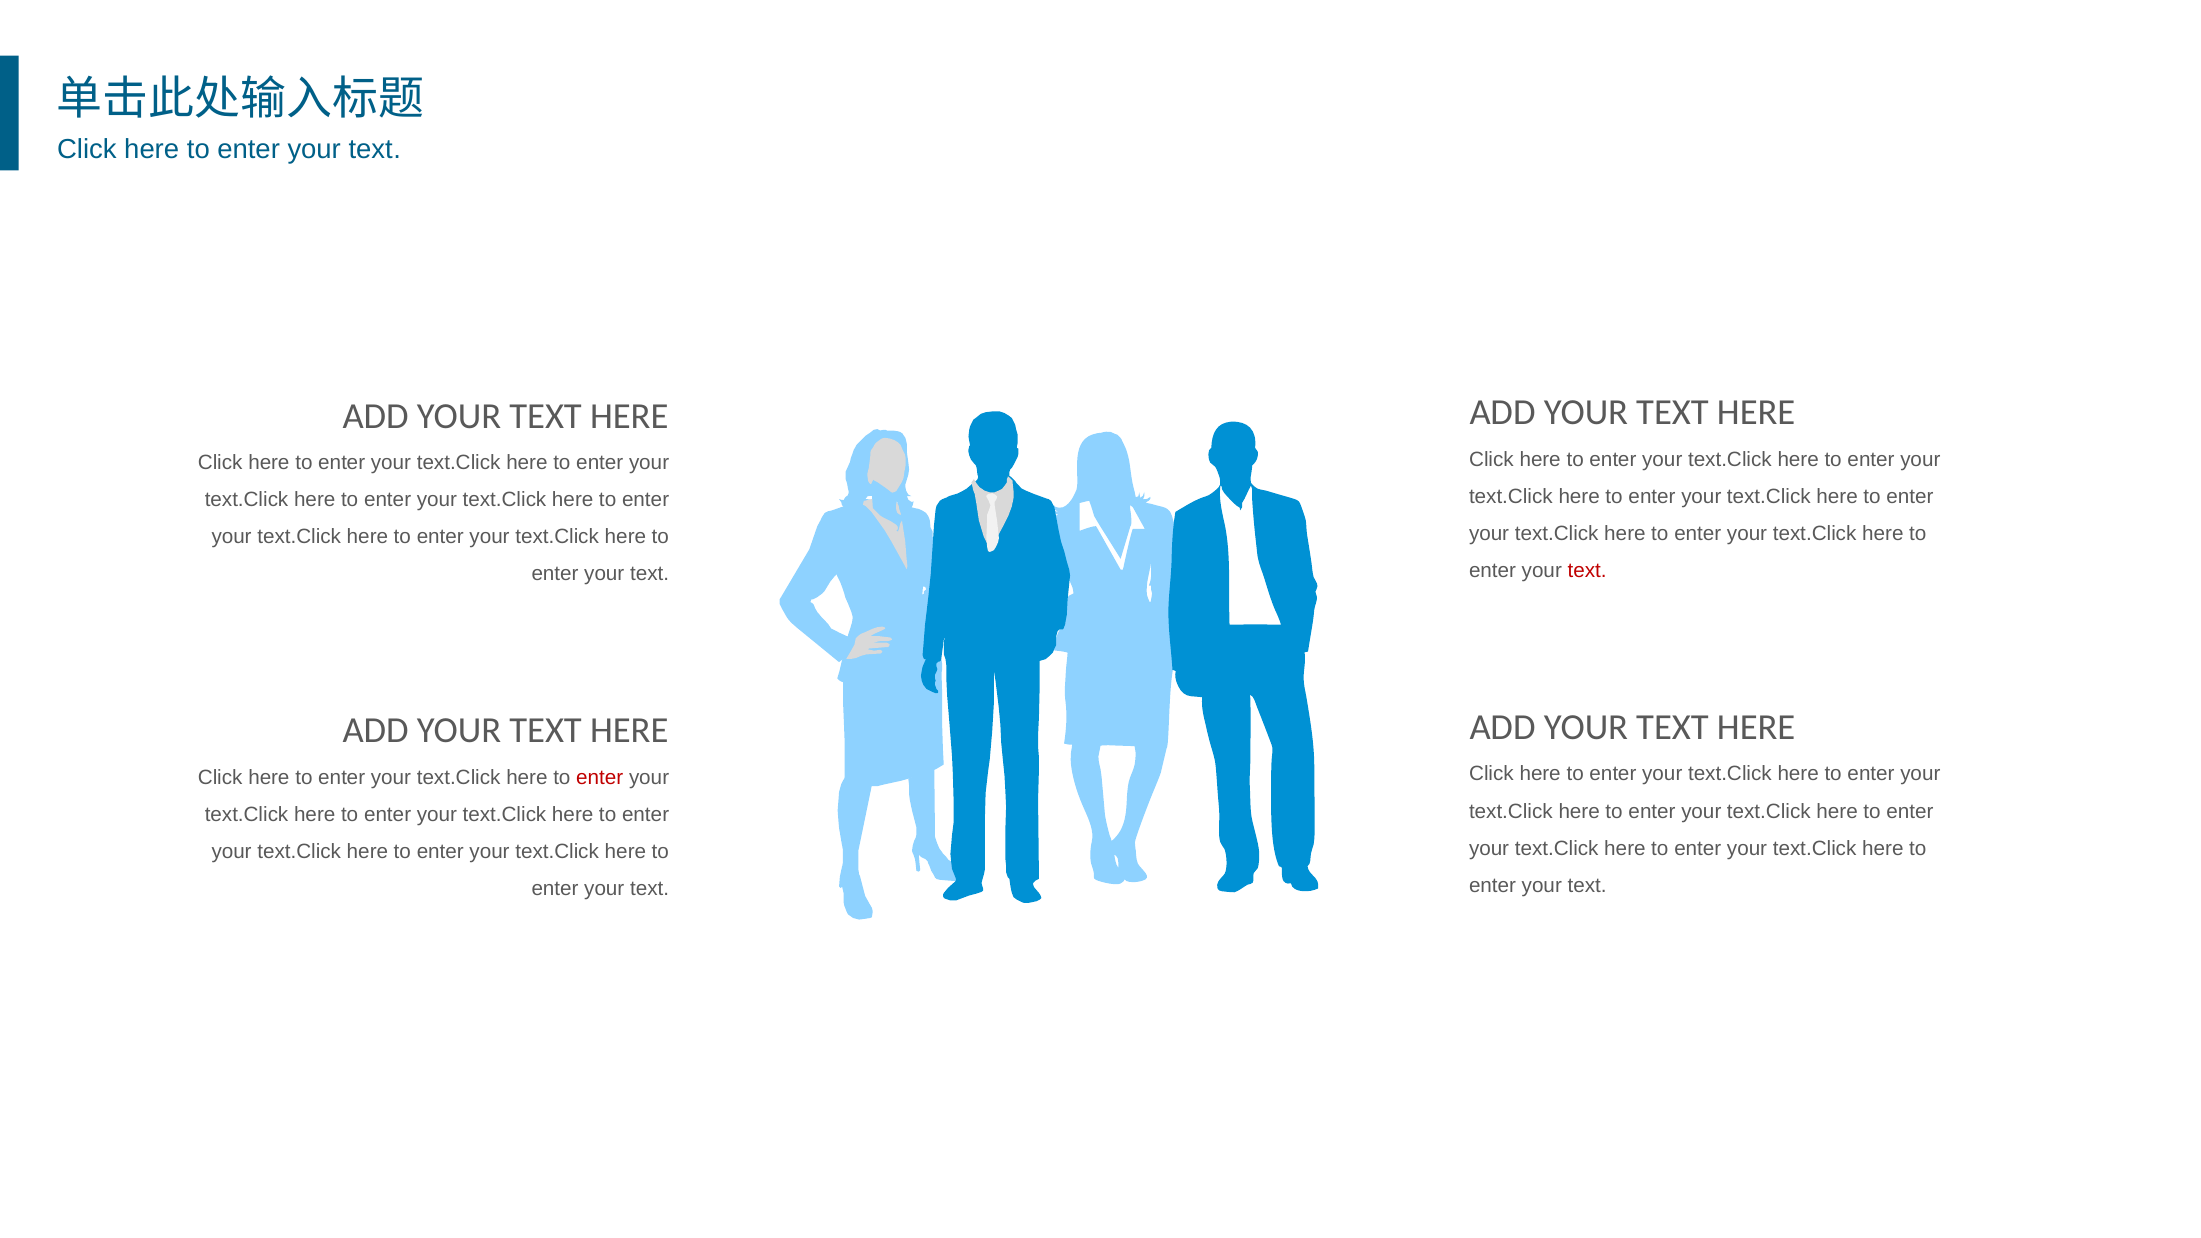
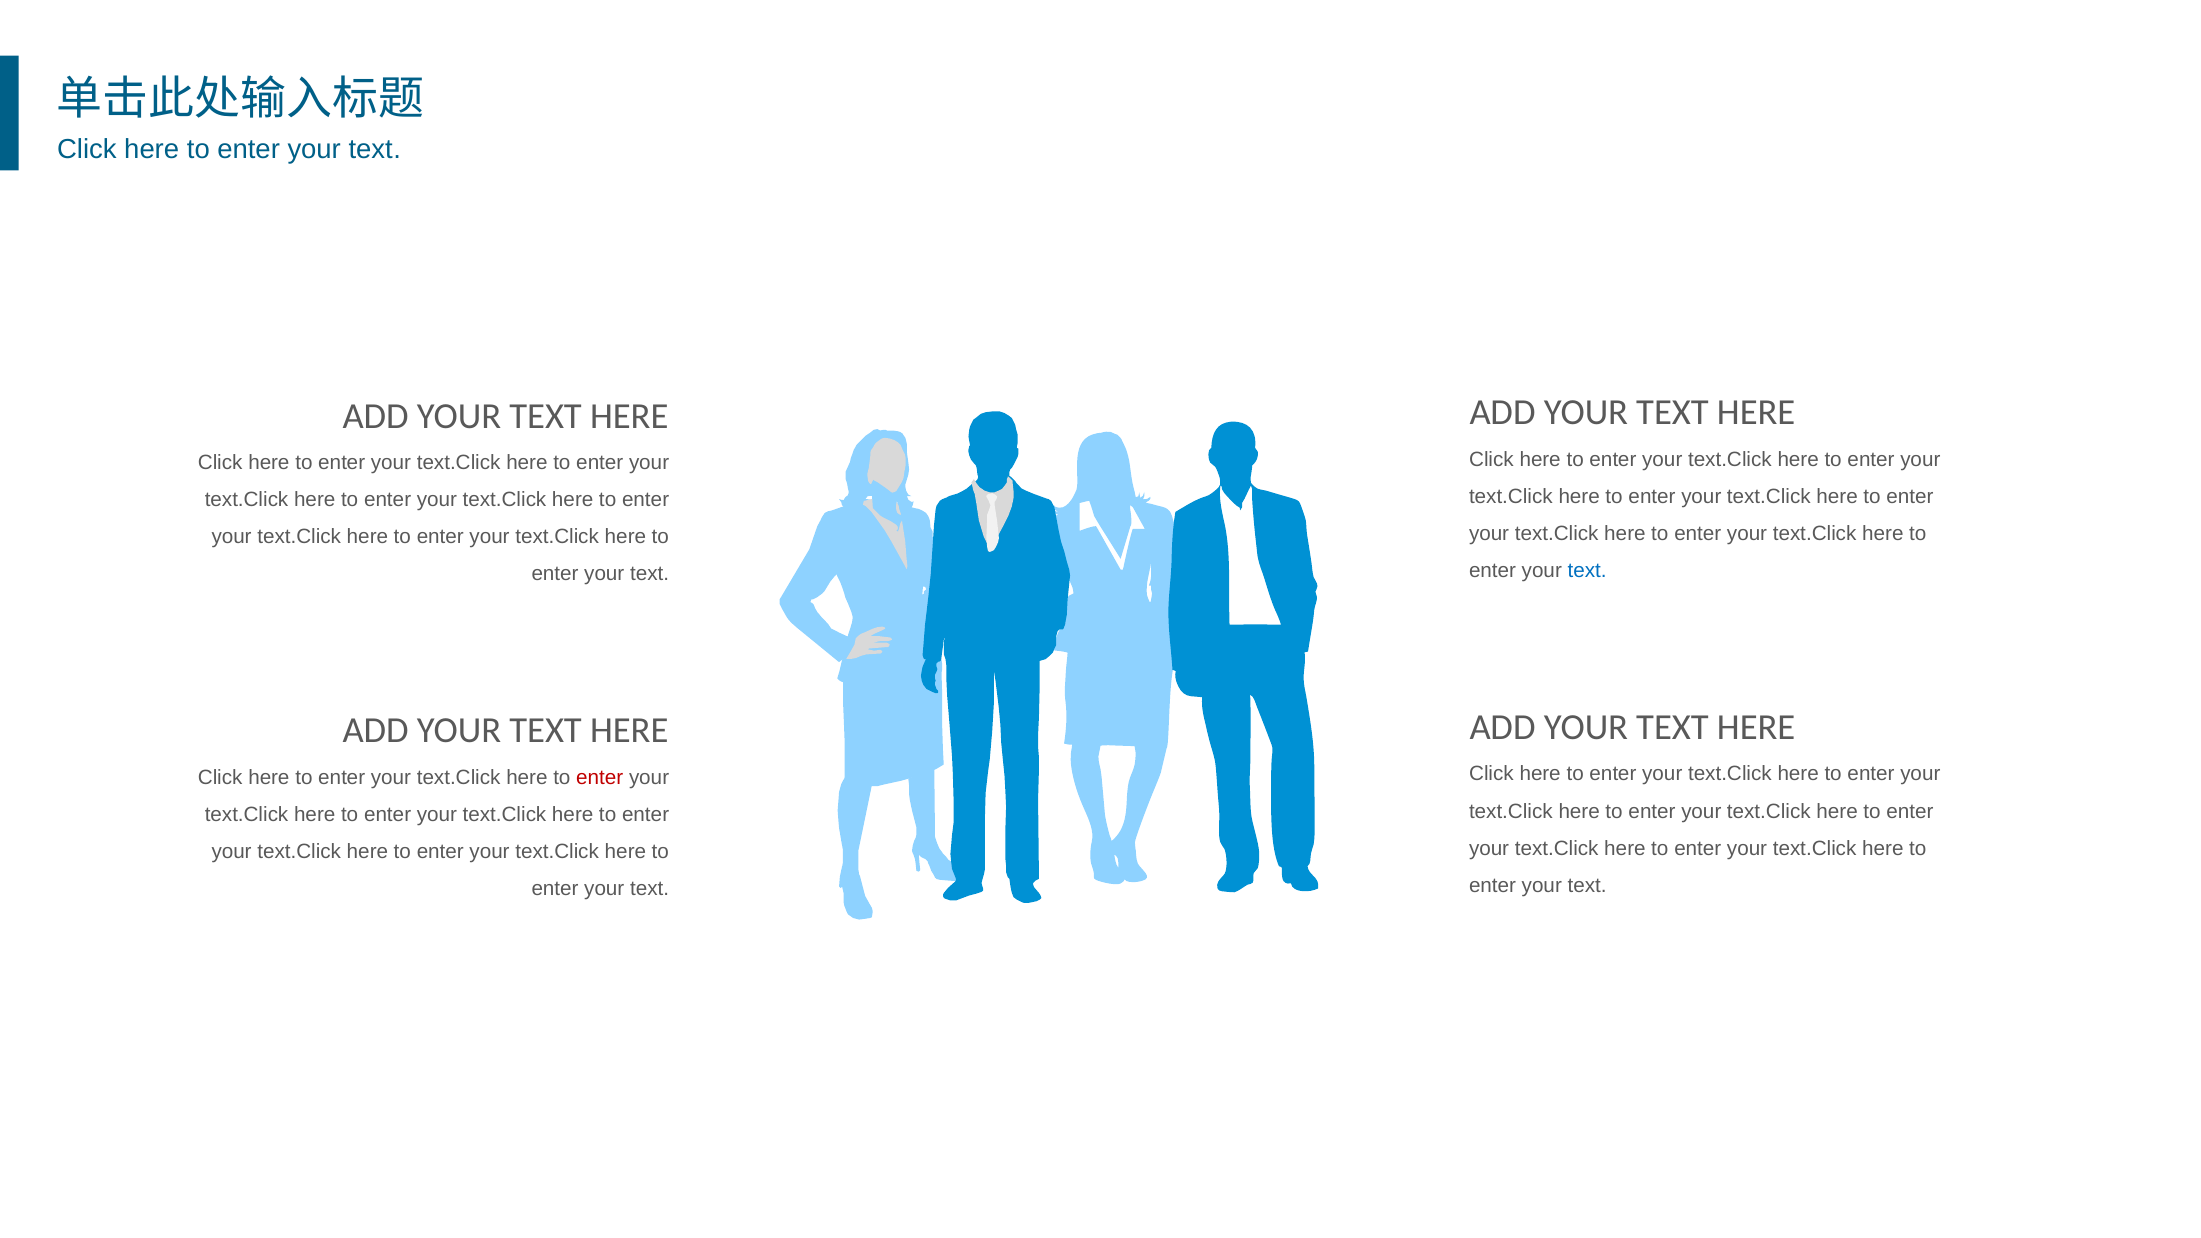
text at (1587, 571) colour: red -> blue
